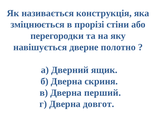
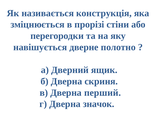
довгот: довгот -> значок
